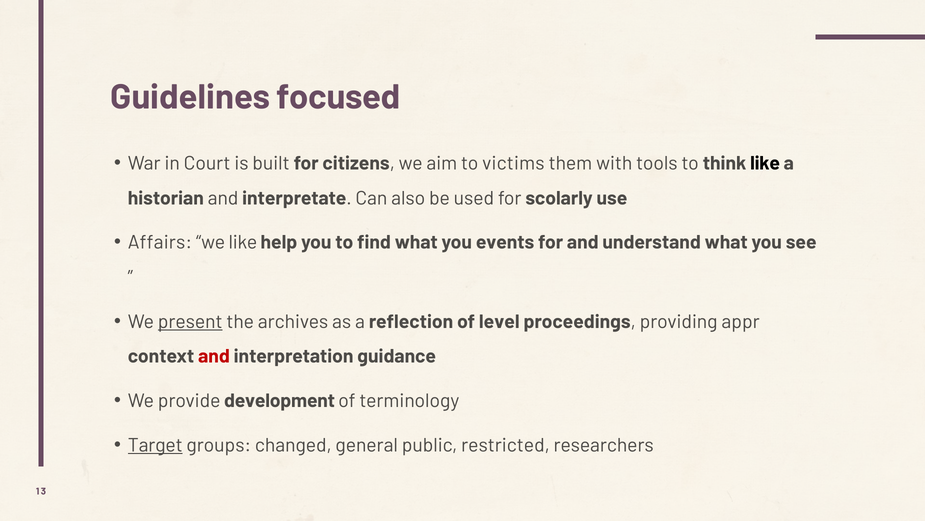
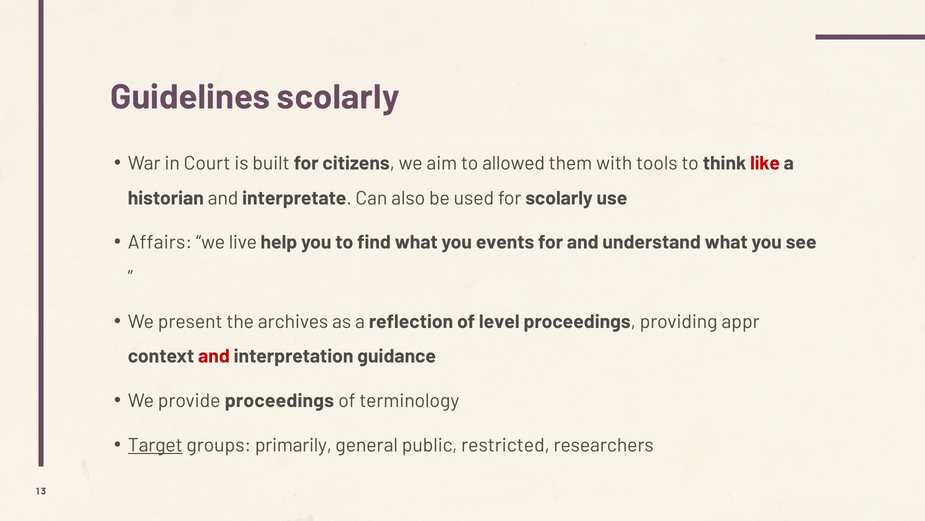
Guidelines focused: focused -> scolarly
victims: victims -> allowed
like at (765, 163) colour: black -> red
we like: like -> live
present underline: present -> none
provide development: development -> proceedings
changed: changed -> primarily
